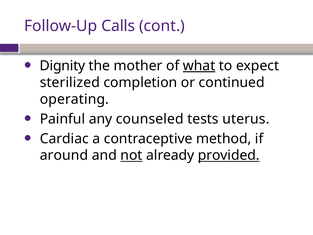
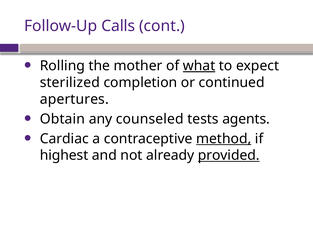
Dignity: Dignity -> Rolling
operating: operating -> apertures
Painful: Painful -> Obtain
uterus: uterus -> agents
method underline: none -> present
around: around -> highest
not underline: present -> none
